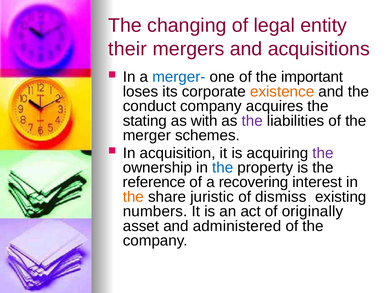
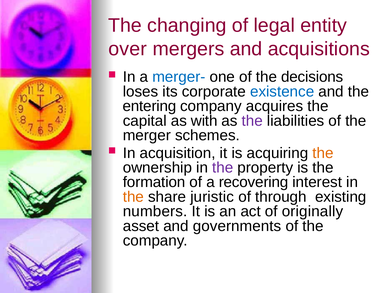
their: their -> over
important: important -> decisions
existence colour: orange -> blue
conduct: conduct -> entering
stating: stating -> capital
the at (323, 153) colour: purple -> orange
the at (223, 168) colour: blue -> purple
reference: reference -> formation
dismiss: dismiss -> through
administered: administered -> governments
